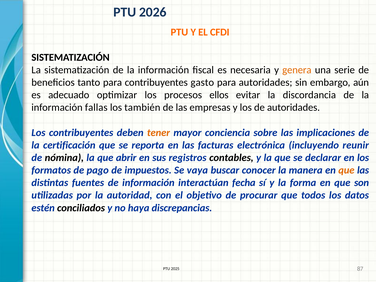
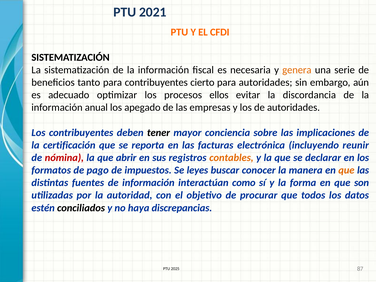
2026: 2026 -> 2021
gasto: gasto -> cierto
fallas: fallas -> anual
también: también -> apegado
tener colour: orange -> black
nómina colour: black -> red
contables colour: black -> orange
vaya: vaya -> leyes
fecha: fecha -> como
